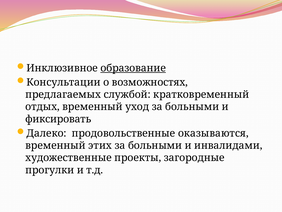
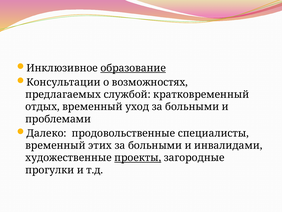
фиксировать: фиксировать -> проблемами
оказываются: оказываются -> специалисты
проекты underline: none -> present
